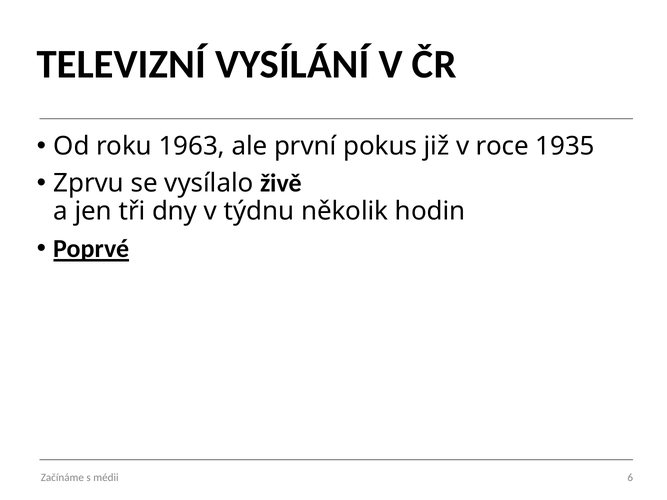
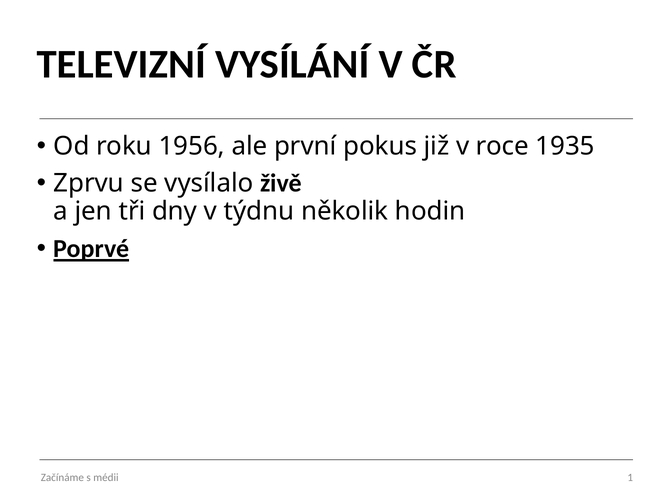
1963: 1963 -> 1956
6: 6 -> 1
